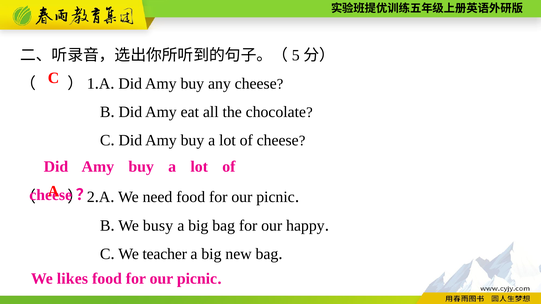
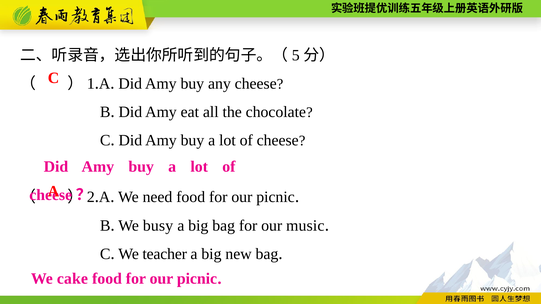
happy: happy -> music
likes: likes -> cake
